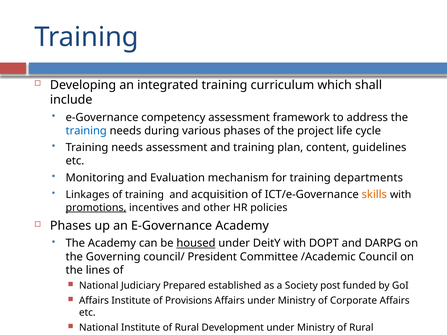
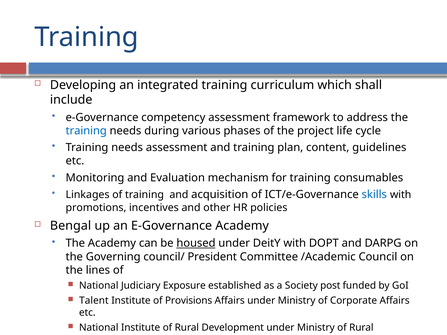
departments: departments -> consumables
skills colour: orange -> blue
promotions underline: present -> none
Phases at (71, 226): Phases -> Bengal
Prepared: Prepared -> Exposure
Affairs at (94, 301): Affairs -> Talent
